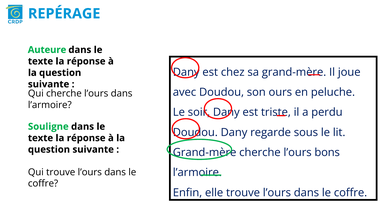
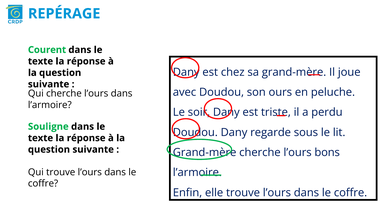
Auteure: Auteure -> Courent
